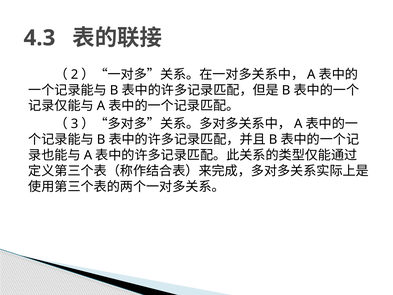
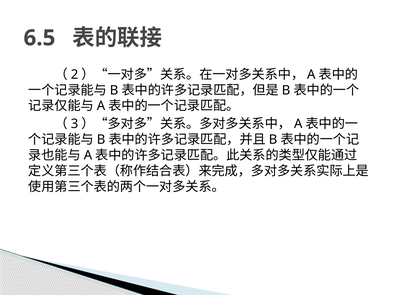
4.3: 4.3 -> 6.5
